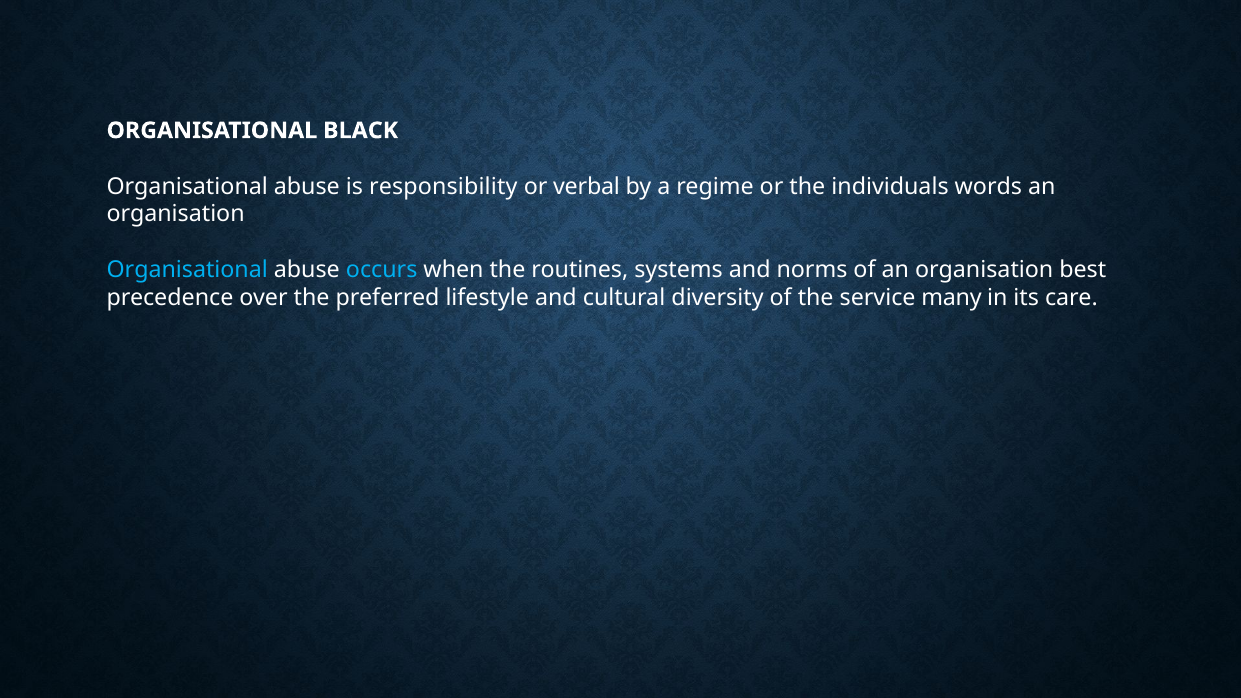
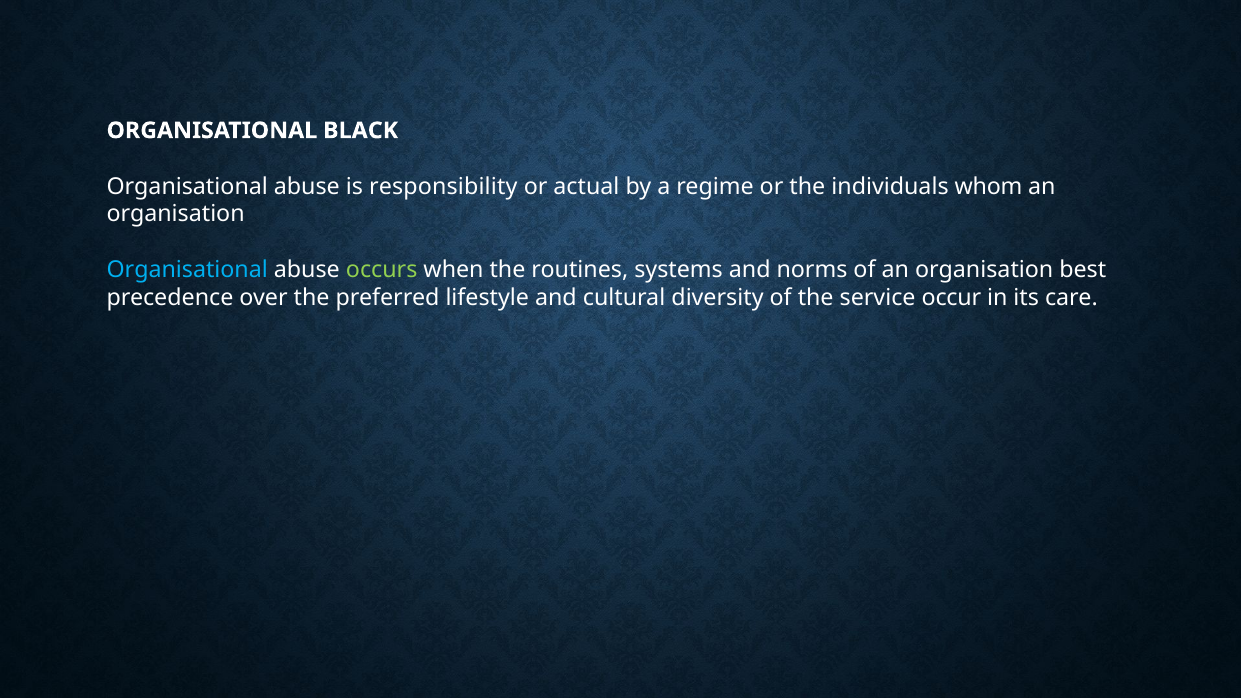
verbal: verbal -> actual
words: words -> whom
occurs colour: light blue -> light green
many: many -> occur
